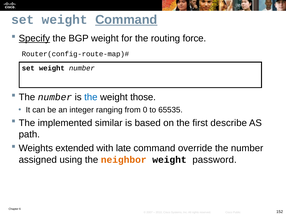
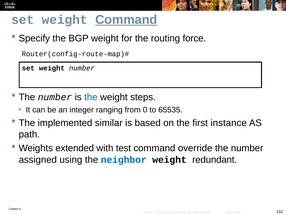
Specify underline: present -> none
those: those -> steps
describe: describe -> instance
late: late -> test
neighbor colour: orange -> blue
password: password -> redundant
